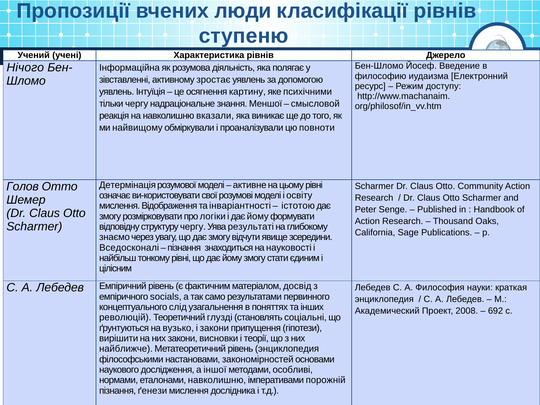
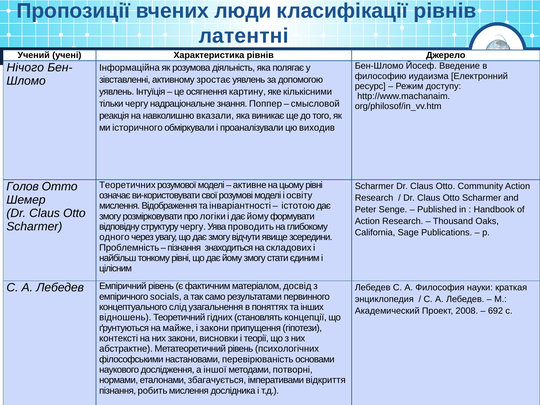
ступеню: ступеню -> латентні
психічними: психічними -> кількісними
Меншої: Меншої -> Поппер
найвищому: найвищому -> історичного
повноти: повноти -> виходив
Детермінація: Детермінація -> Теоретичних
результаті: результаті -> проводить
знаємо: знаємо -> одного
Вседосконалі: Вседосконалі -> Проблемність
науковості: науковості -> складових
революцій: революцій -> відношень
глузді: глузді -> гідних
соціальні: соціальні -> концепції
вузько: вузько -> майже
вирішити: вирішити -> контексті
найближче: найближче -> абстрактне
рівень энциклопедия: энциклопедия -> психологічних
закономірностей: закономірностей -> перевірюваність
особливі: особливі -> потворні
еталонами навколишню: навколишню -> збагачується
порожній: порожній -> відкриття
ґенези: ґенези -> робить
